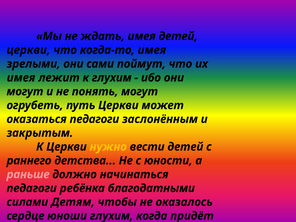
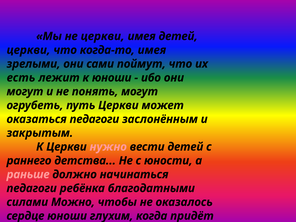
не ждать: ждать -> церкви
имея at (21, 78): имея -> есть
к глухим: глухим -> юноши
нужно colour: yellow -> pink
Детям: Детям -> Можно
